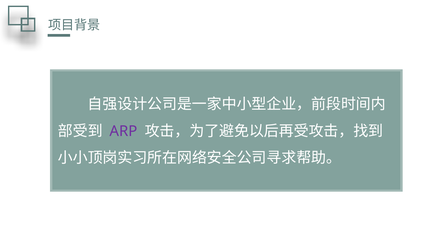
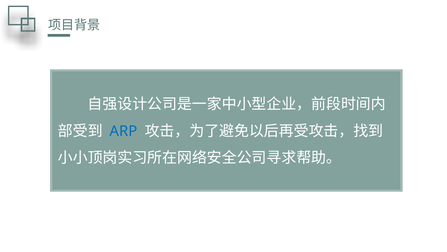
ARP colour: purple -> blue
